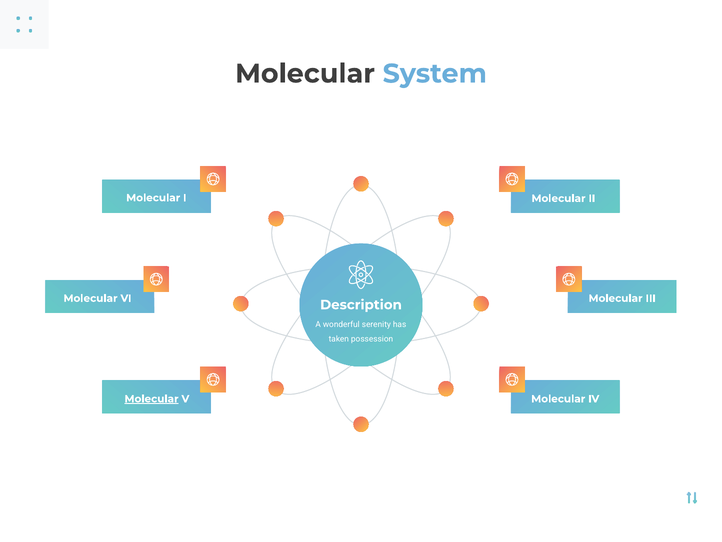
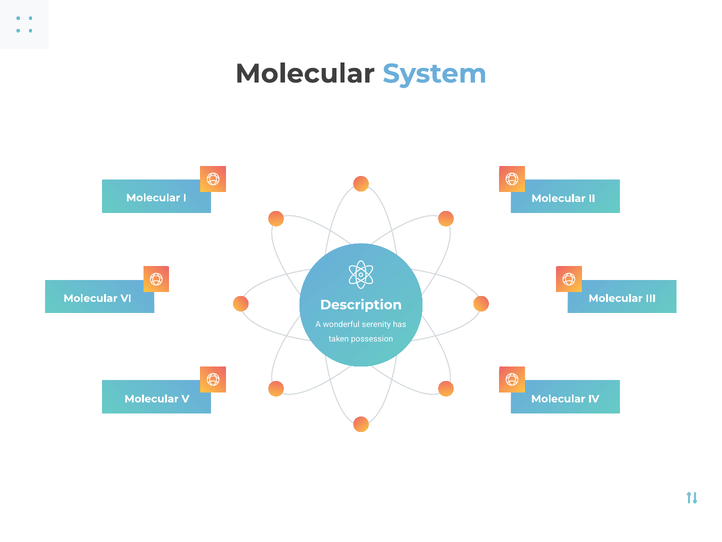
Molecular at (152, 399) underline: present -> none
